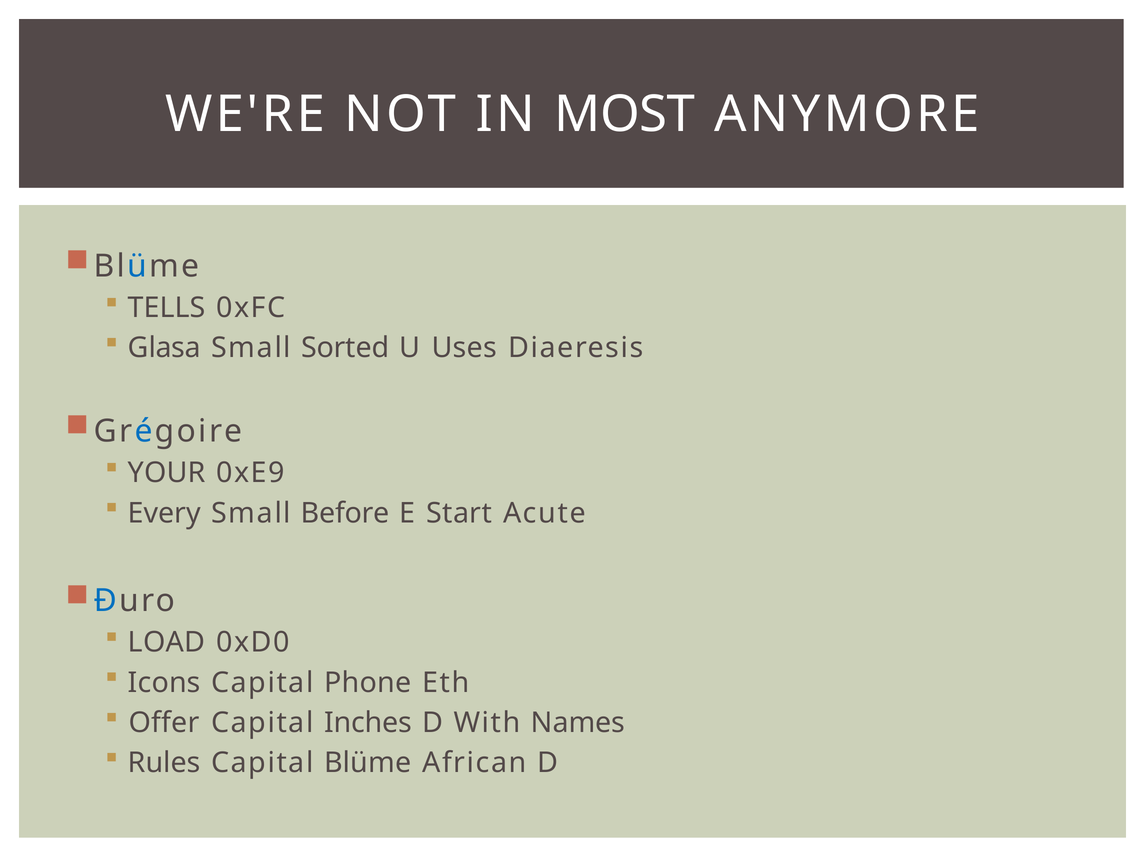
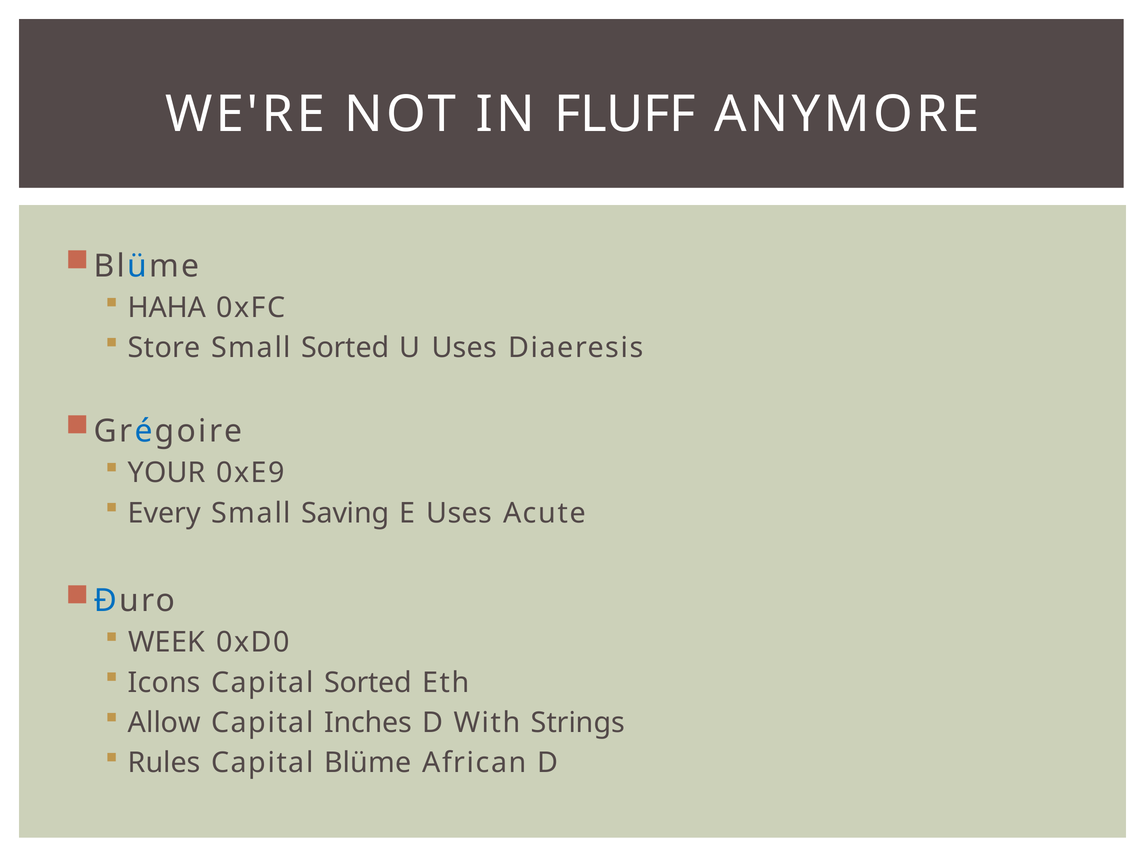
MOST: MOST -> FLUFF
TELLS: TELLS -> HAHA
Glasa: Glasa -> Store
Before: Before -> Saving
E Start: Start -> Uses
LOAD: LOAD -> WEEK
Capital Phone: Phone -> Sorted
Offer: Offer -> Allow
Names: Names -> Strings
